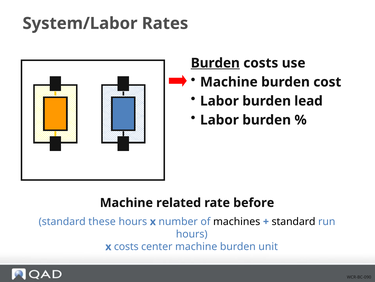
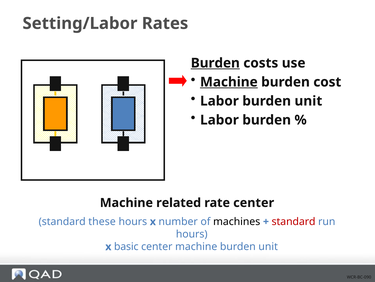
System/Labor: System/Labor -> Setting/Labor
Machine at (229, 82) underline: none -> present
Labor burden lead: lead -> unit
rate before: before -> center
standard at (294, 221) colour: black -> red
x costs: costs -> basic
